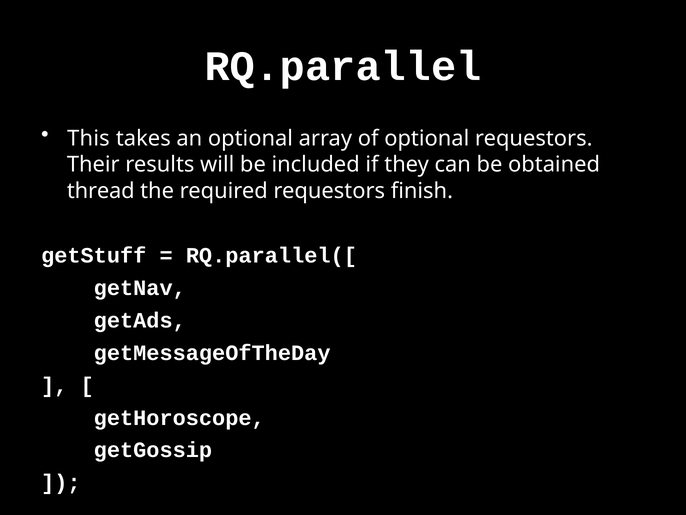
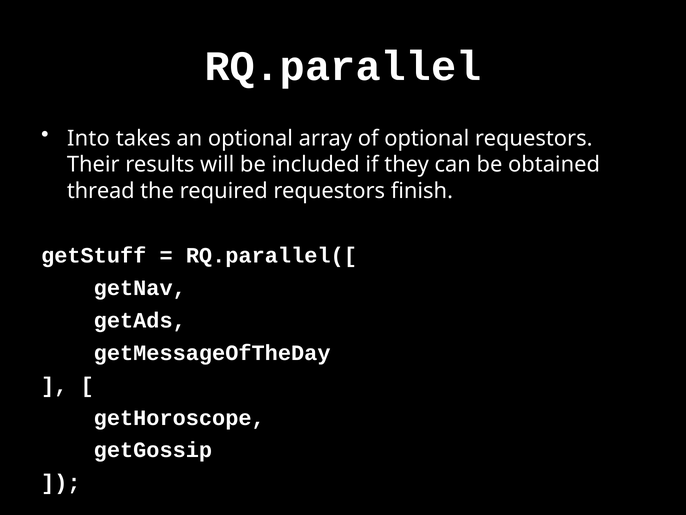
This: This -> Into
